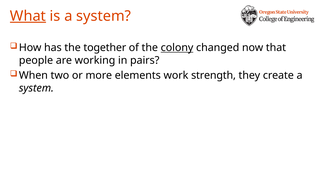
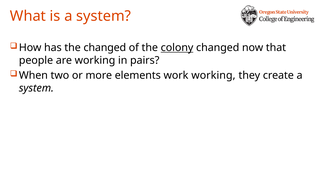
What underline: present -> none
the together: together -> changed
work strength: strength -> working
